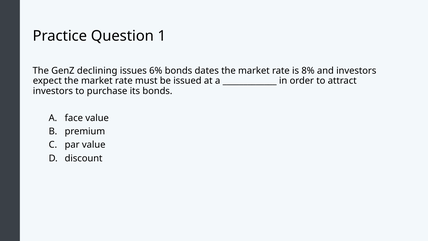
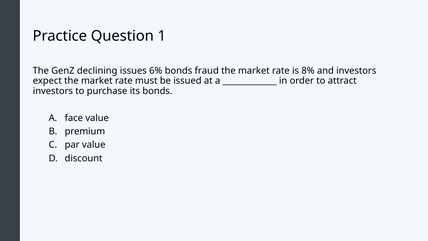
dates: dates -> fraud
